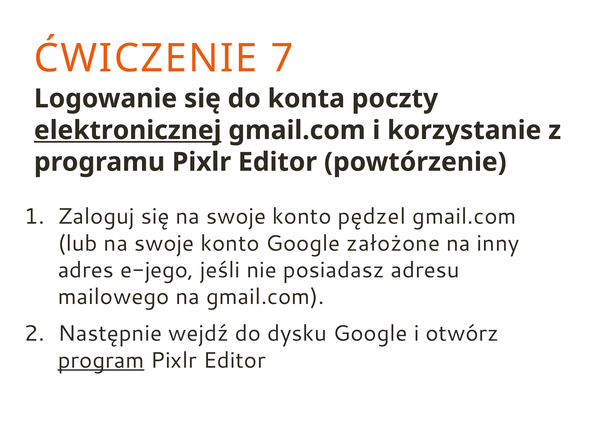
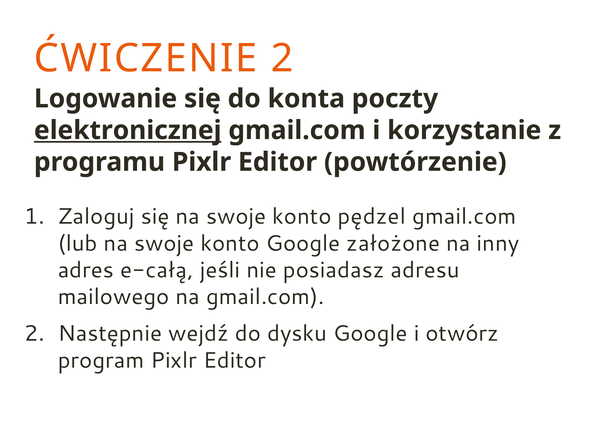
ĆWICZENIE 7: 7 -> 2
e-jego: e-jego -> e-całą
program underline: present -> none
